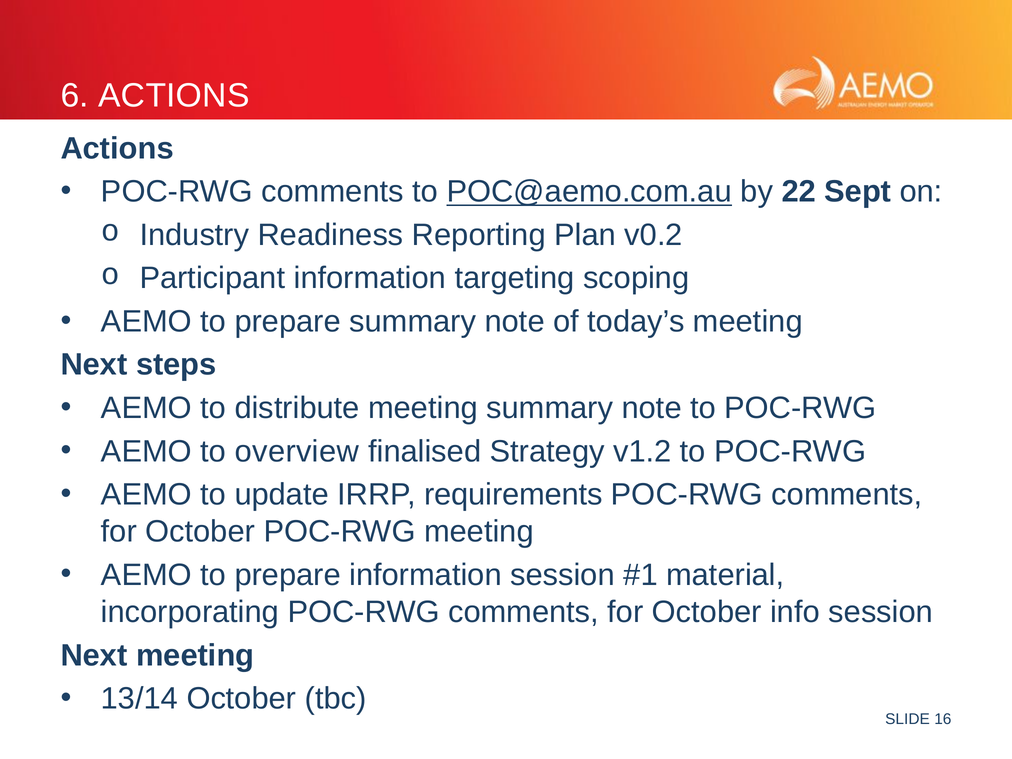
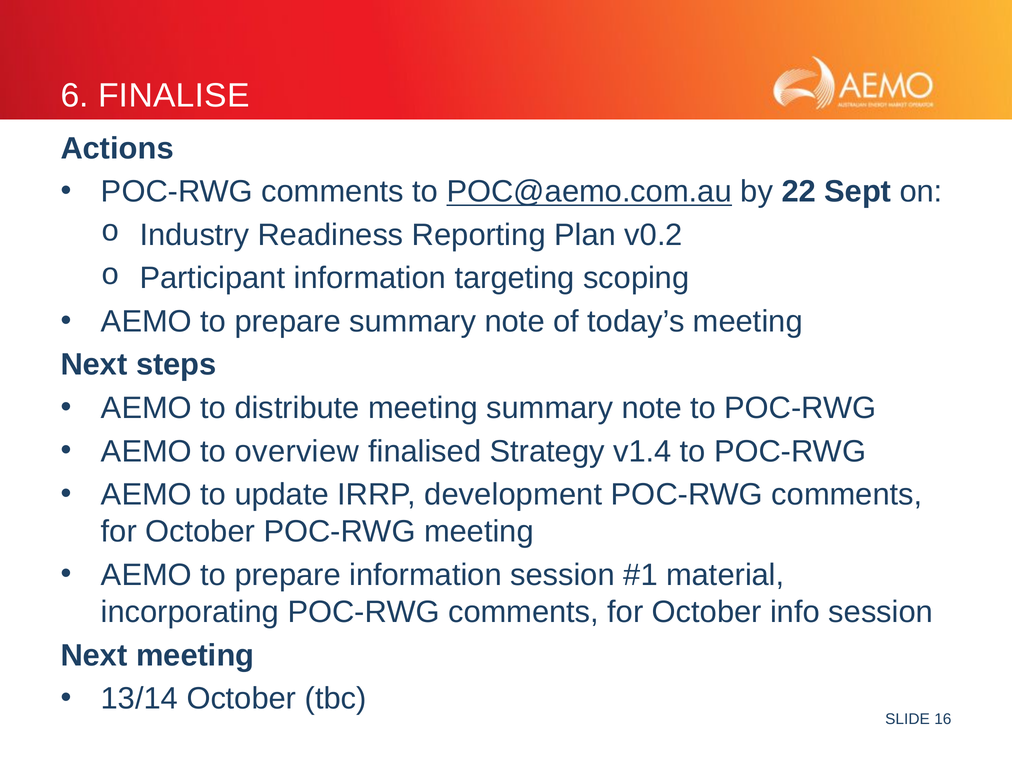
6 ACTIONS: ACTIONS -> FINALISE
v1.2: v1.2 -> v1.4
requirements: requirements -> development
